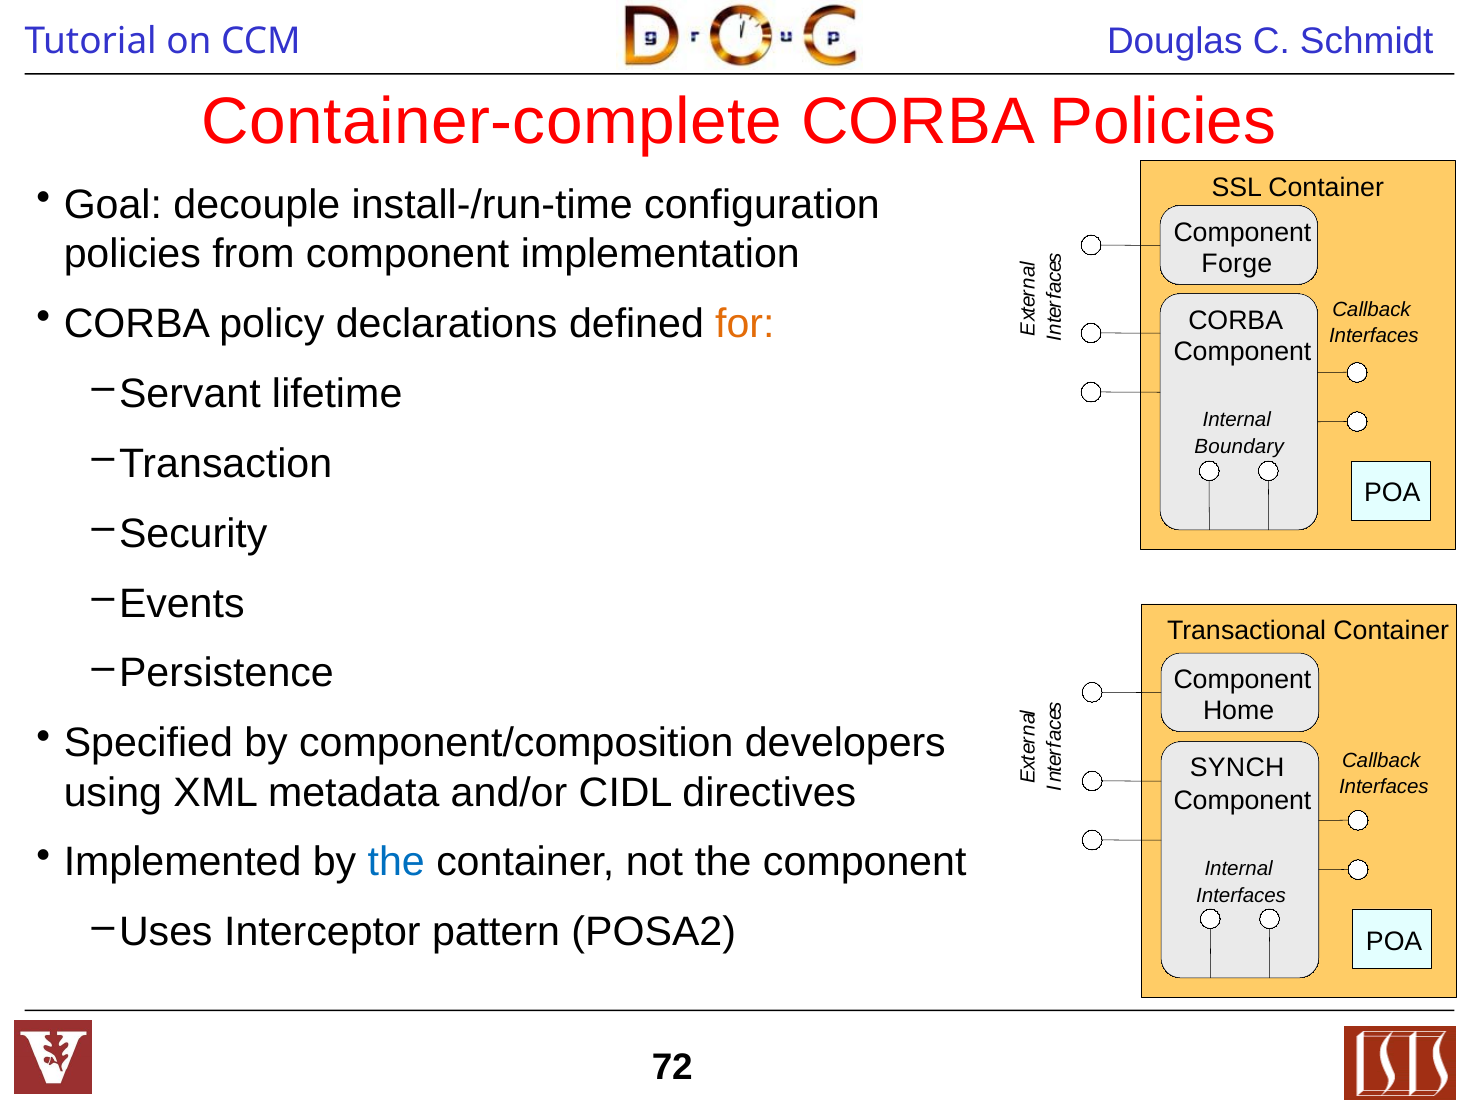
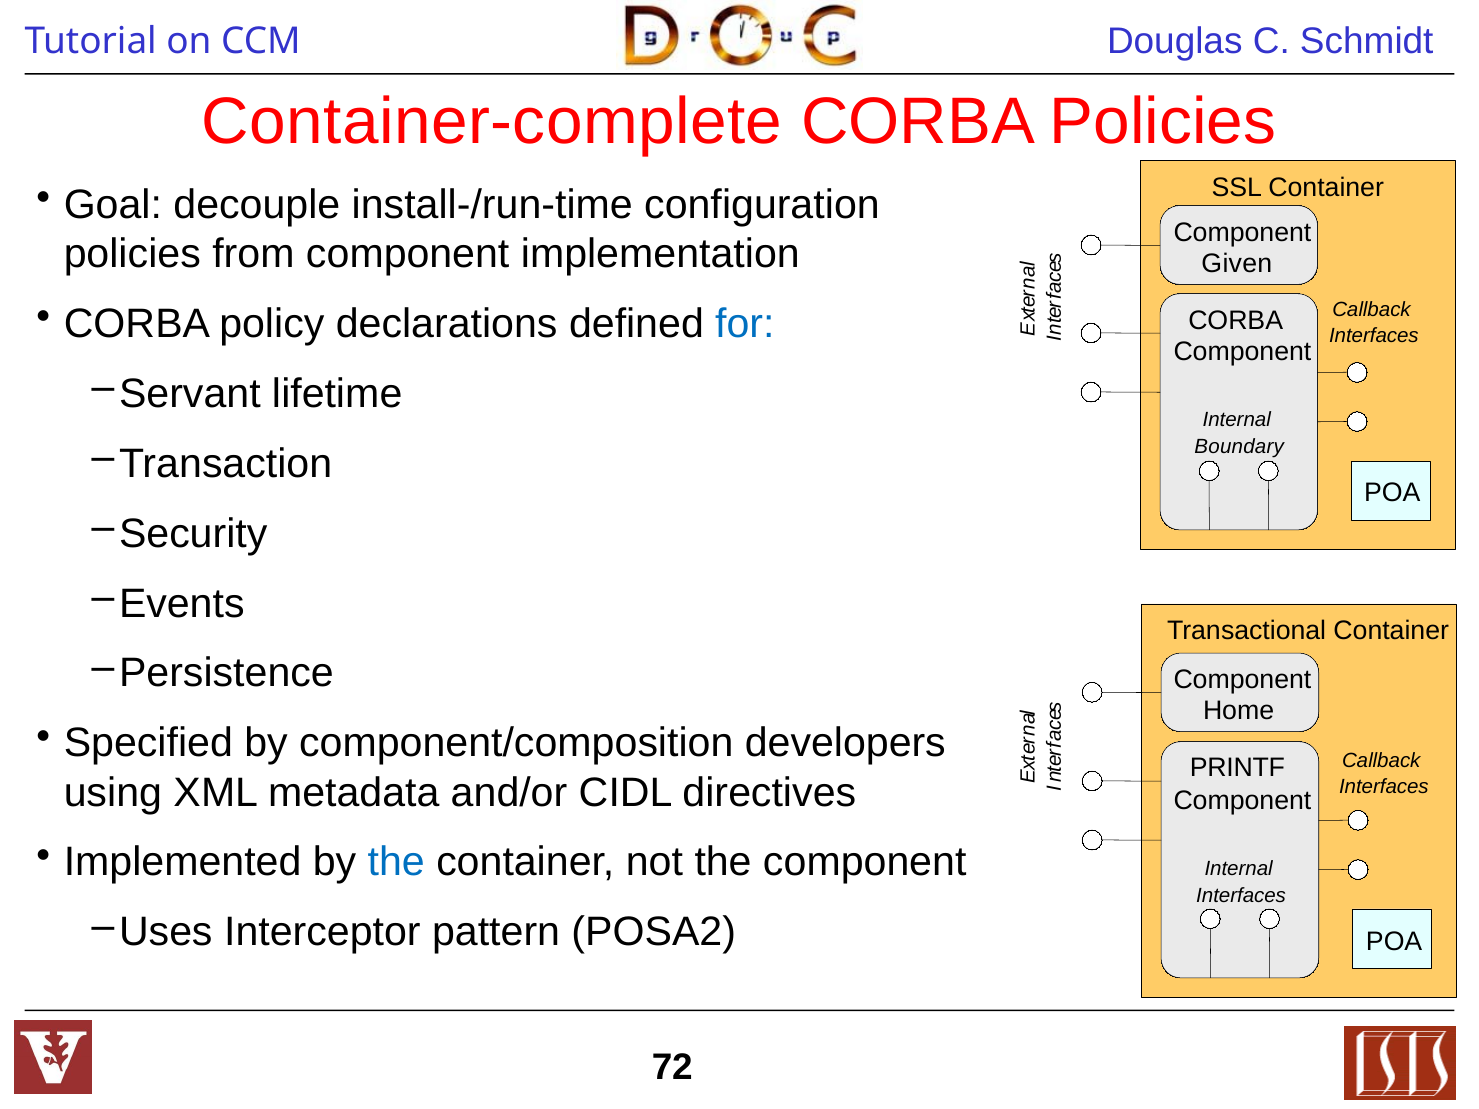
Forge: Forge -> Given
for colour: orange -> blue
SYNCH: SYNCH -> PRINTF
